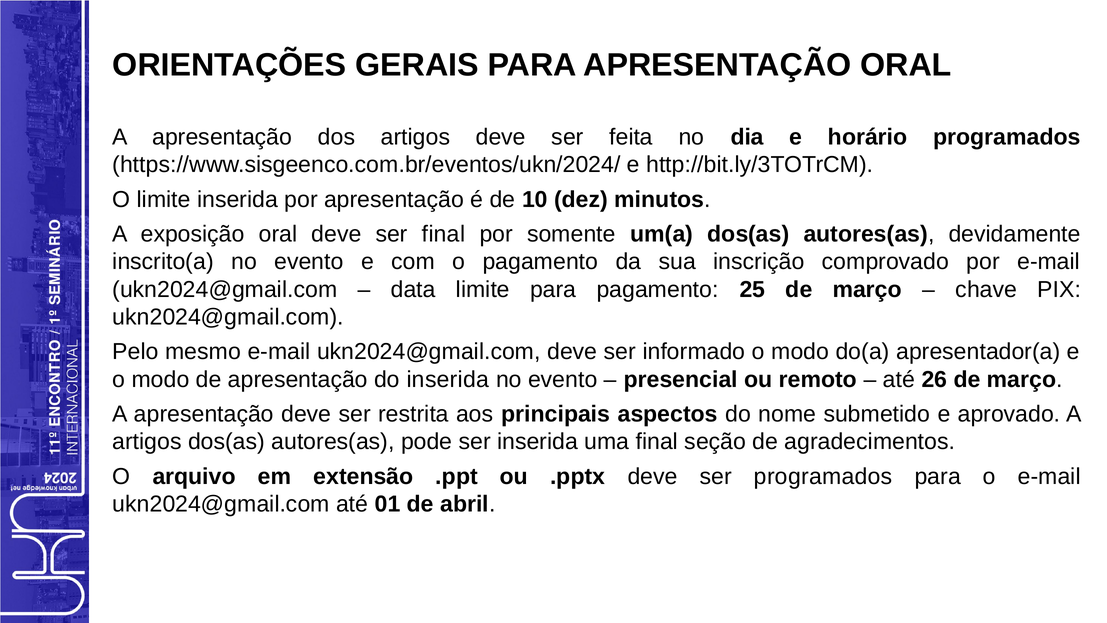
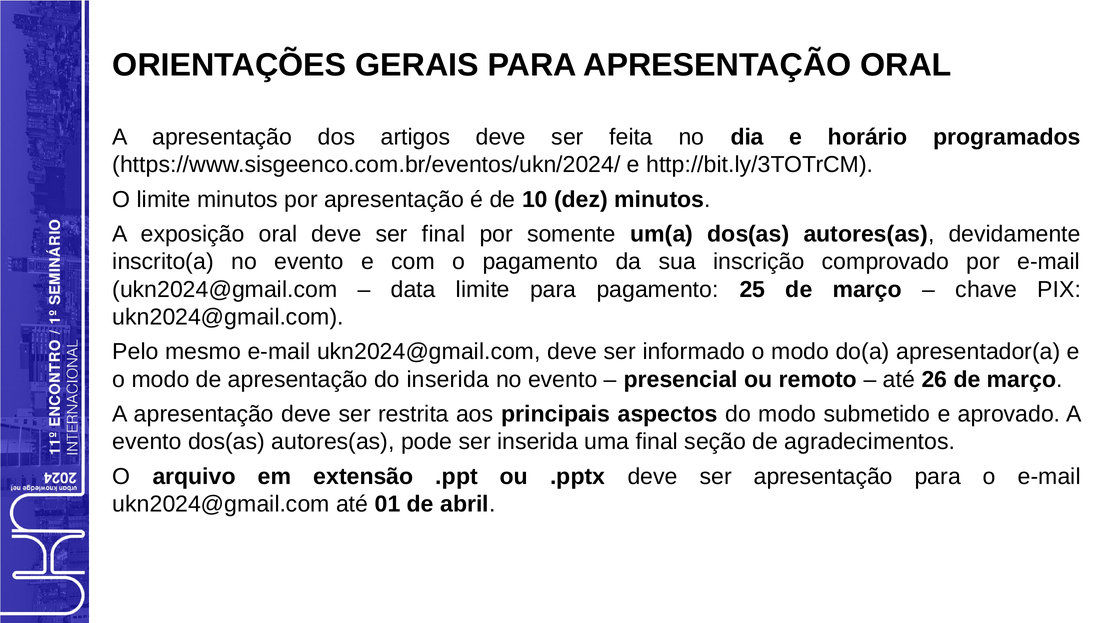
limite inserida: inserida -> minutos
do nome: nome -> modo
artigos at (147, 442): artigos -> evento
ser programados: programados -> apresentação
